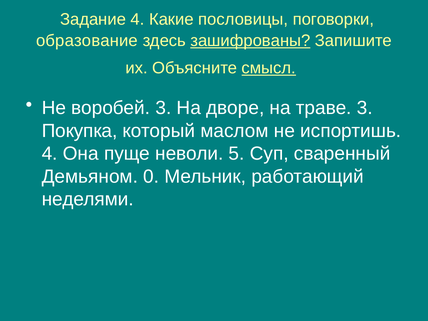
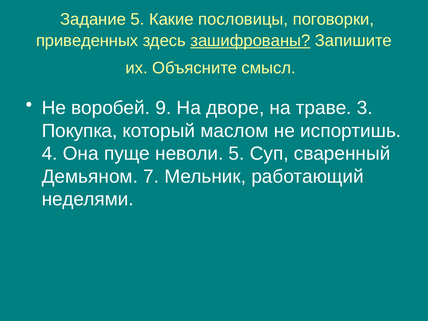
Задание 4: 4 -> 5
образование: образование -> приведенных
смысл underline: present -> none
воробей 3: 3 -> 9
0: 0 -> 7
